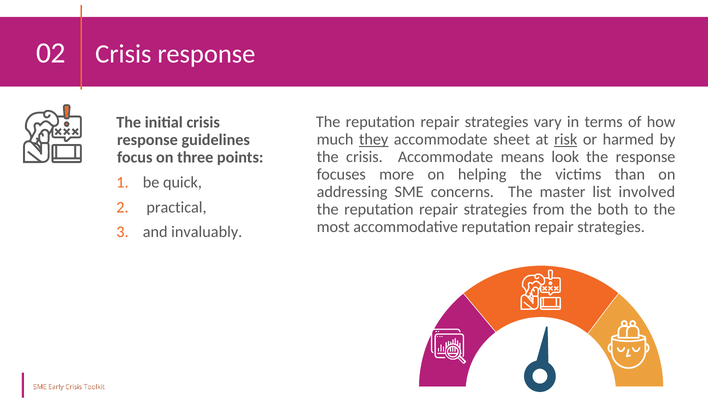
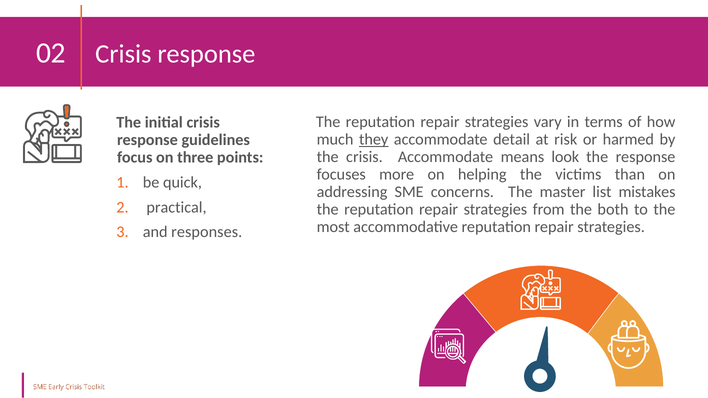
sheet: sheet -> detail
risk underline: present -> none
involved: involved -> mistakes
invaluably: invaluably -> responses
